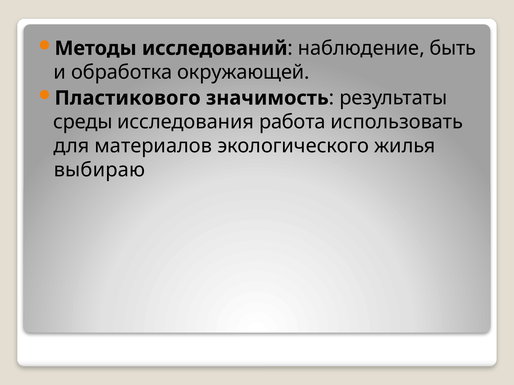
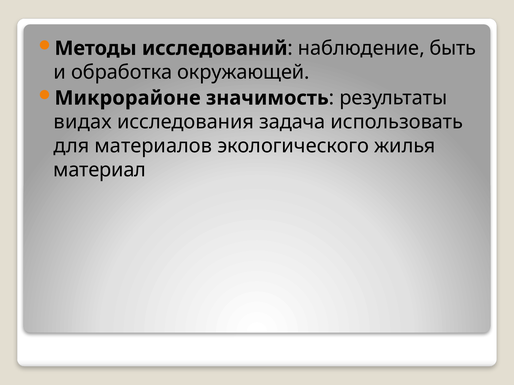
Пластикового: Пластикового -> Микрорайоне
среды: среды -> видах
работа: работа -> задача
выбираю: выбираю -> материал
